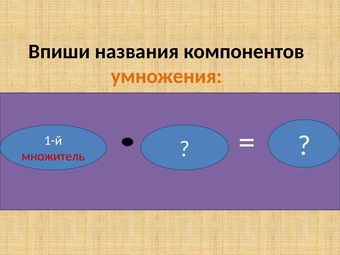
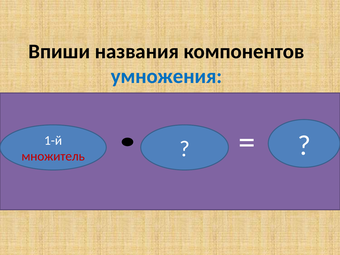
умножения colour: orange -> blue
